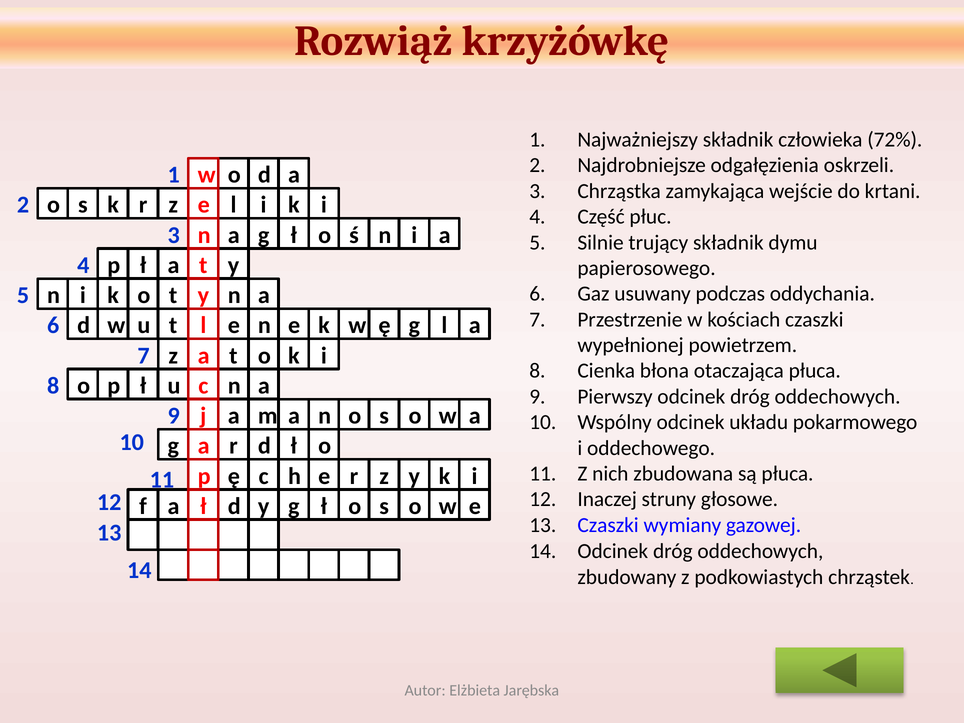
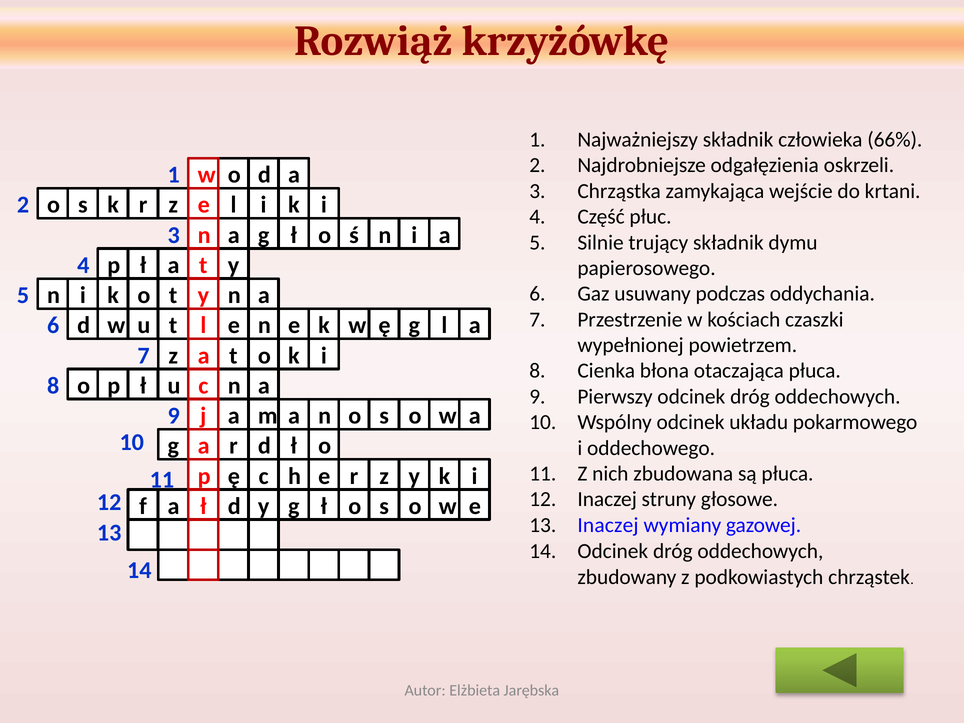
72%: 72% -> 66%
13 Czaszki: Czaszki -> Inaczej
